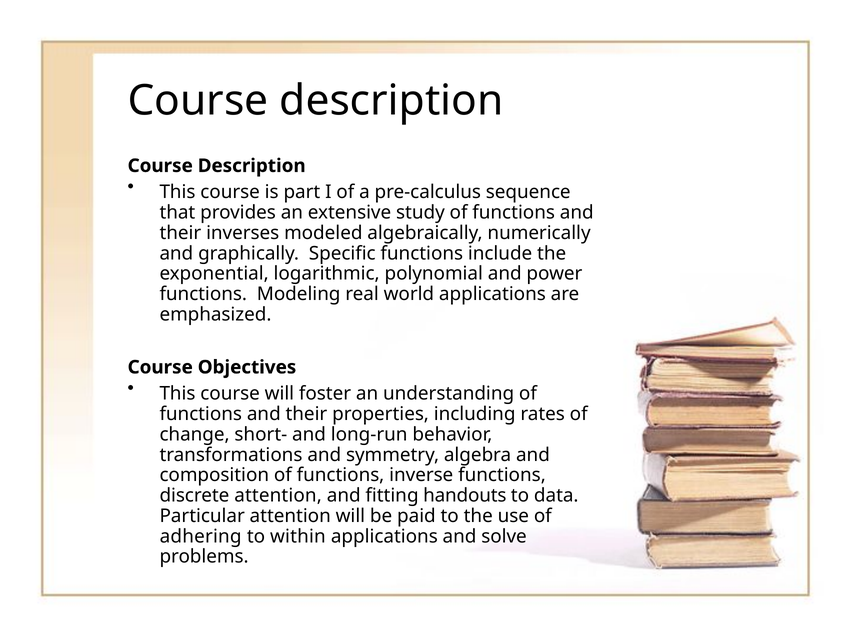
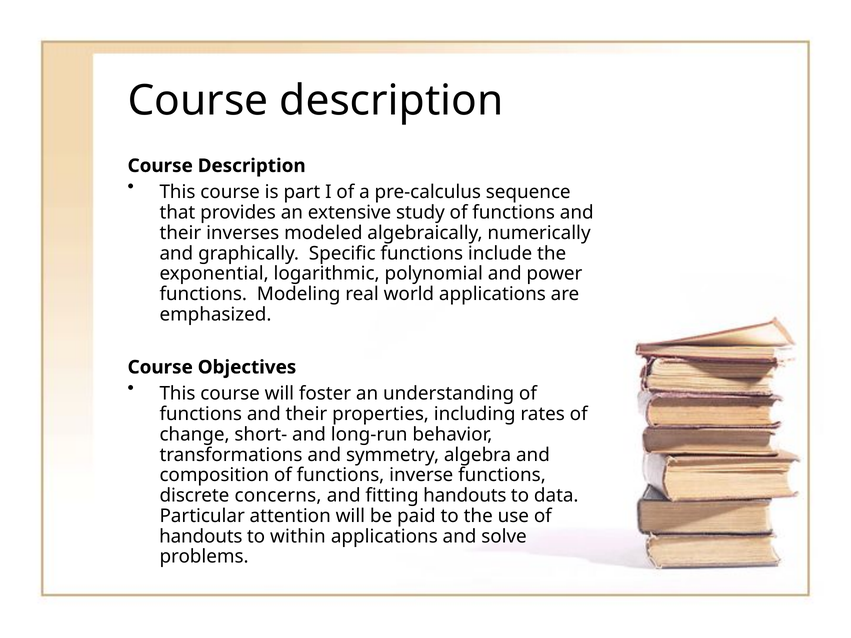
discrete attention: attention -> concerns
adhering at (201, 537): adhering -> handouts
